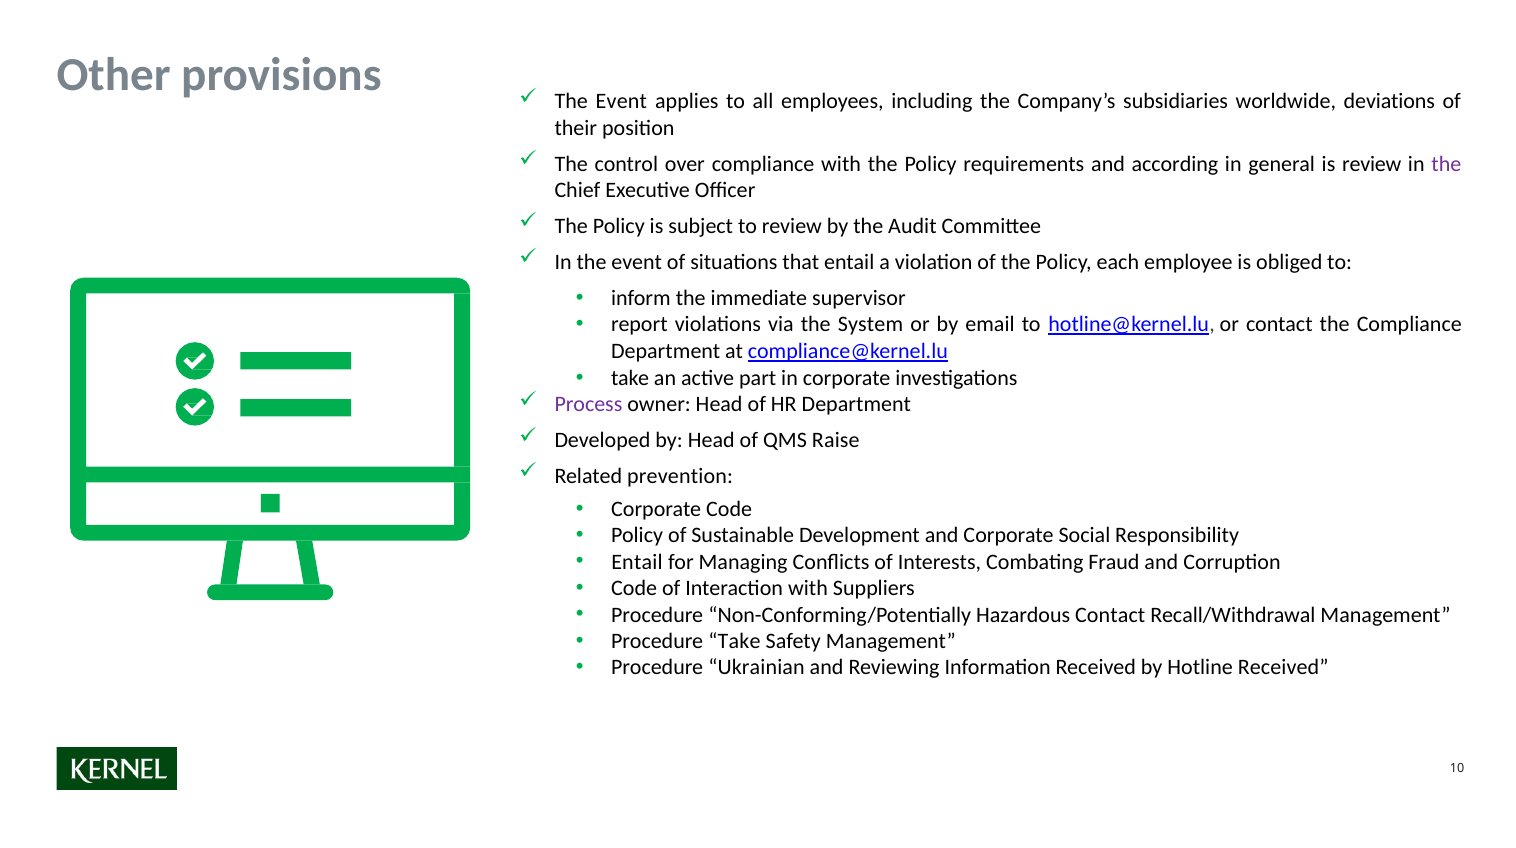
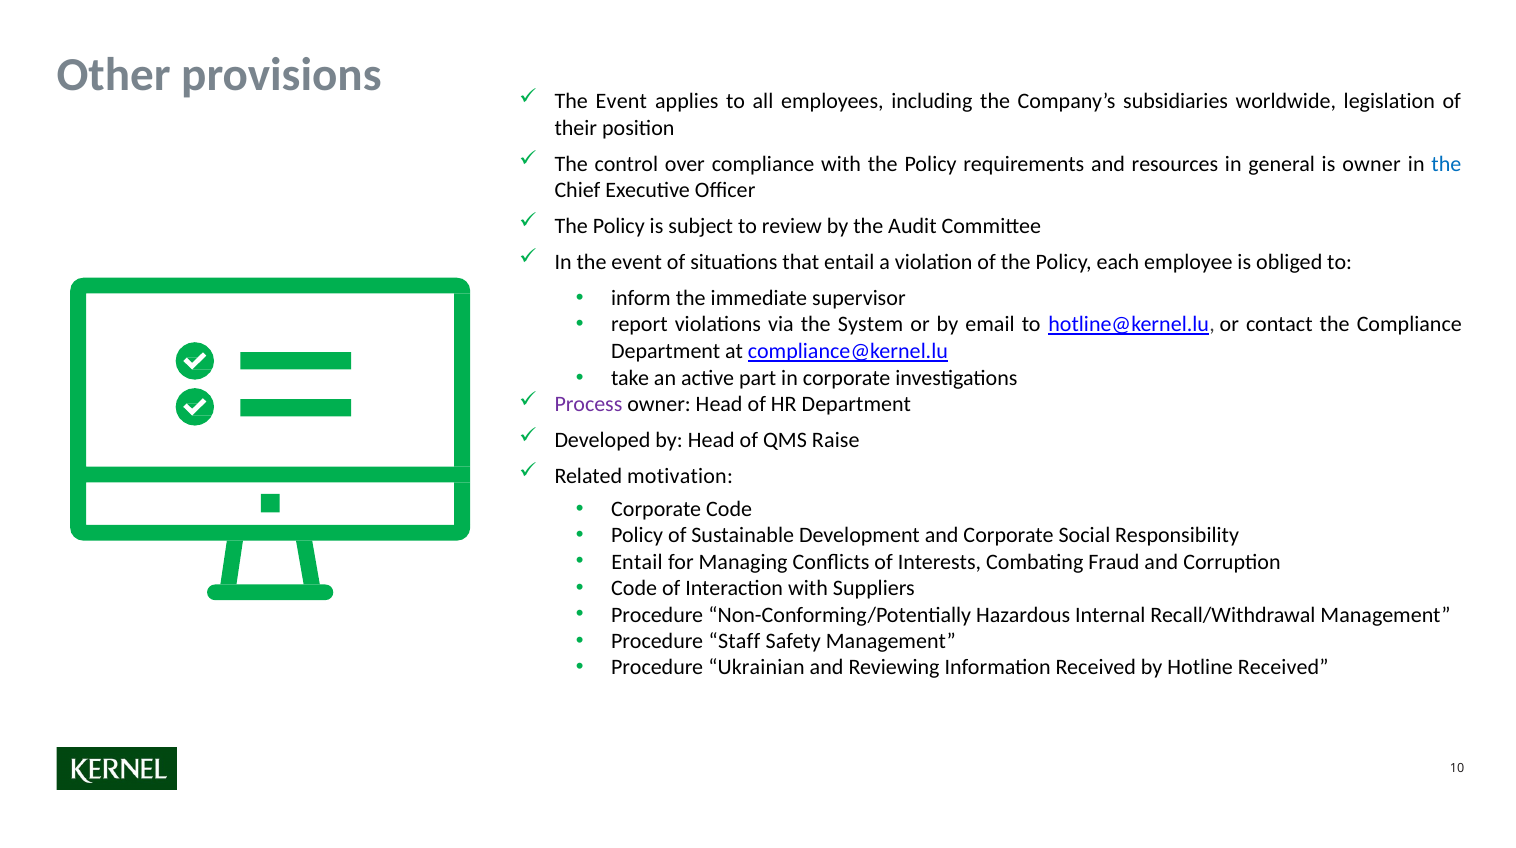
deviations: deviations -> legislation
according: according -> resources
is review: review -> owner
the at (1446, 164) colour: purple -> blue
prevention: prevention -> motivation
Hazardous Contact: Contact -> Internal
Procedure Take: Take -> Staff
